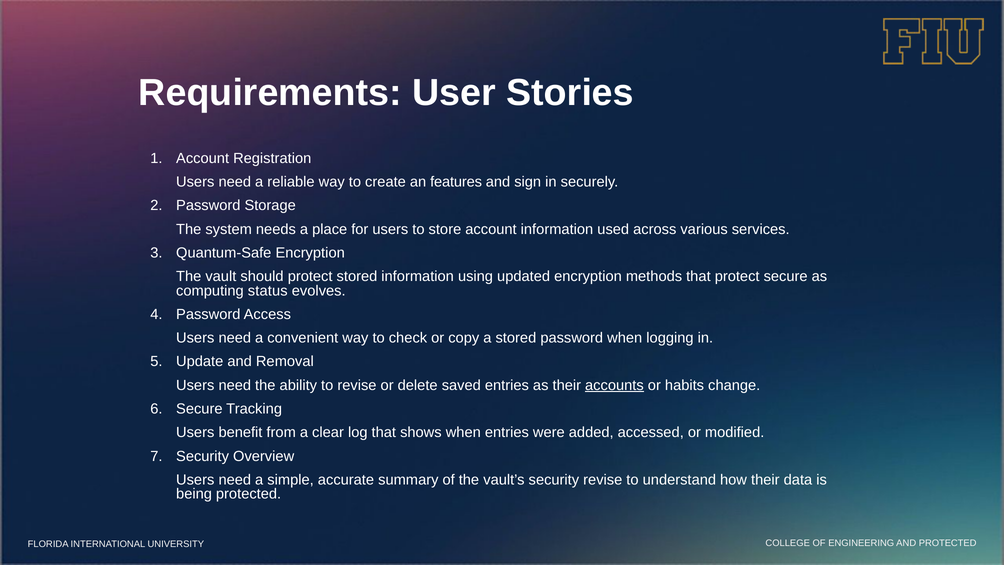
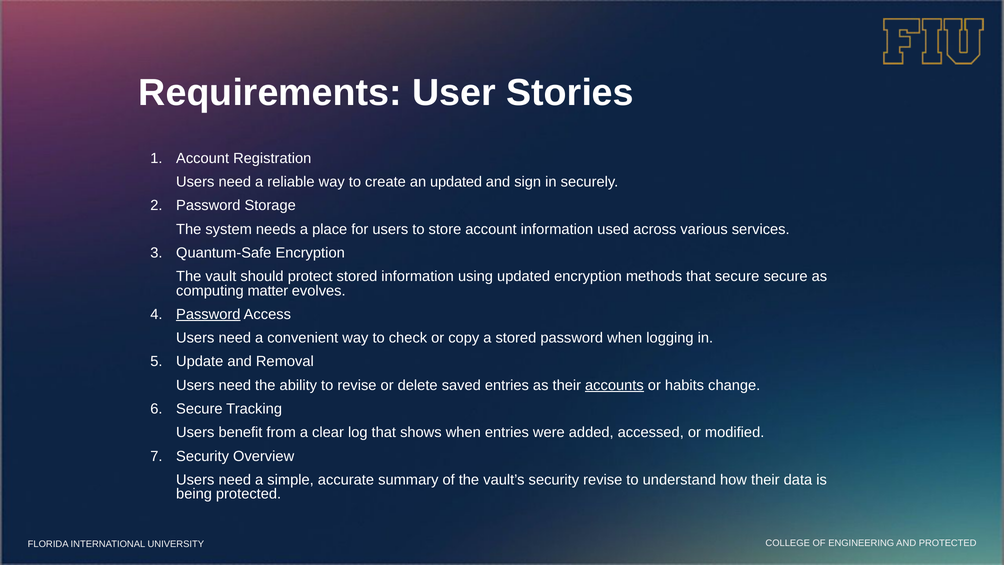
an features: features -> updated
that protect: protect -> secure
status: status -> matter
Password at (208, 314) underline: none -> present
